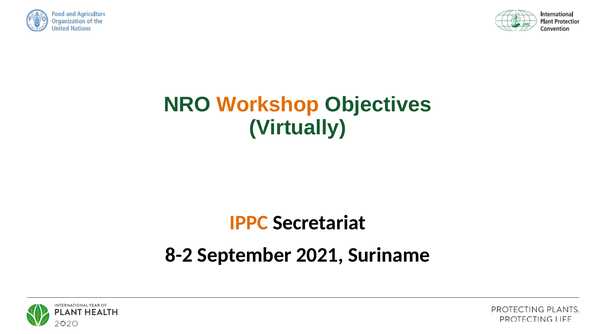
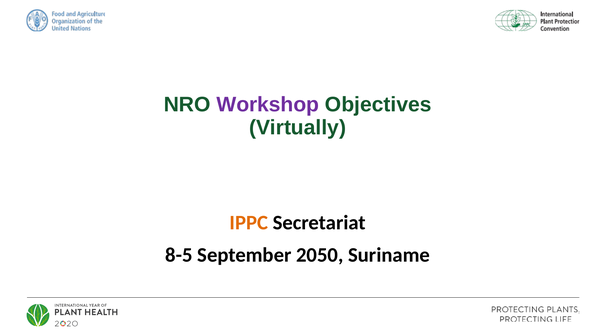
Workshop colour: orange -> purple
8-2: 8-2 -> 8-5
2021: 2021 -> 2050
